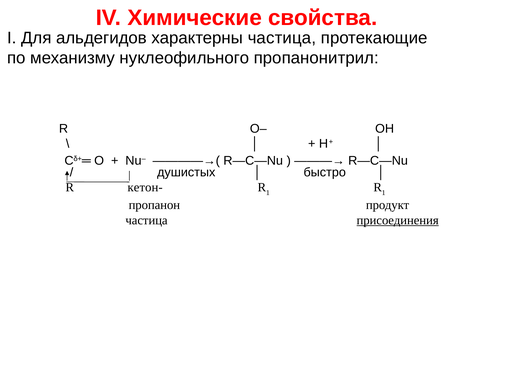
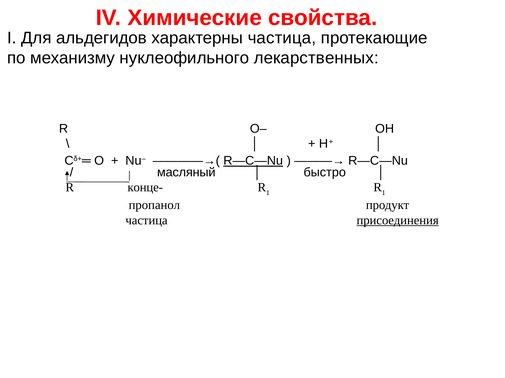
пропанонитрил: пропанонитрил -> лекарственных
R—C—Nu at (253, 161) underline: none -> present
душистых: душистых -> масляный
кетон-: кетон- -> конце-
пропанон: пропанон -> пропанол
